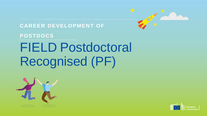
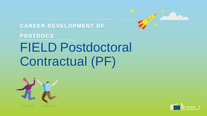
Recognised: Recognised -> Contractual
